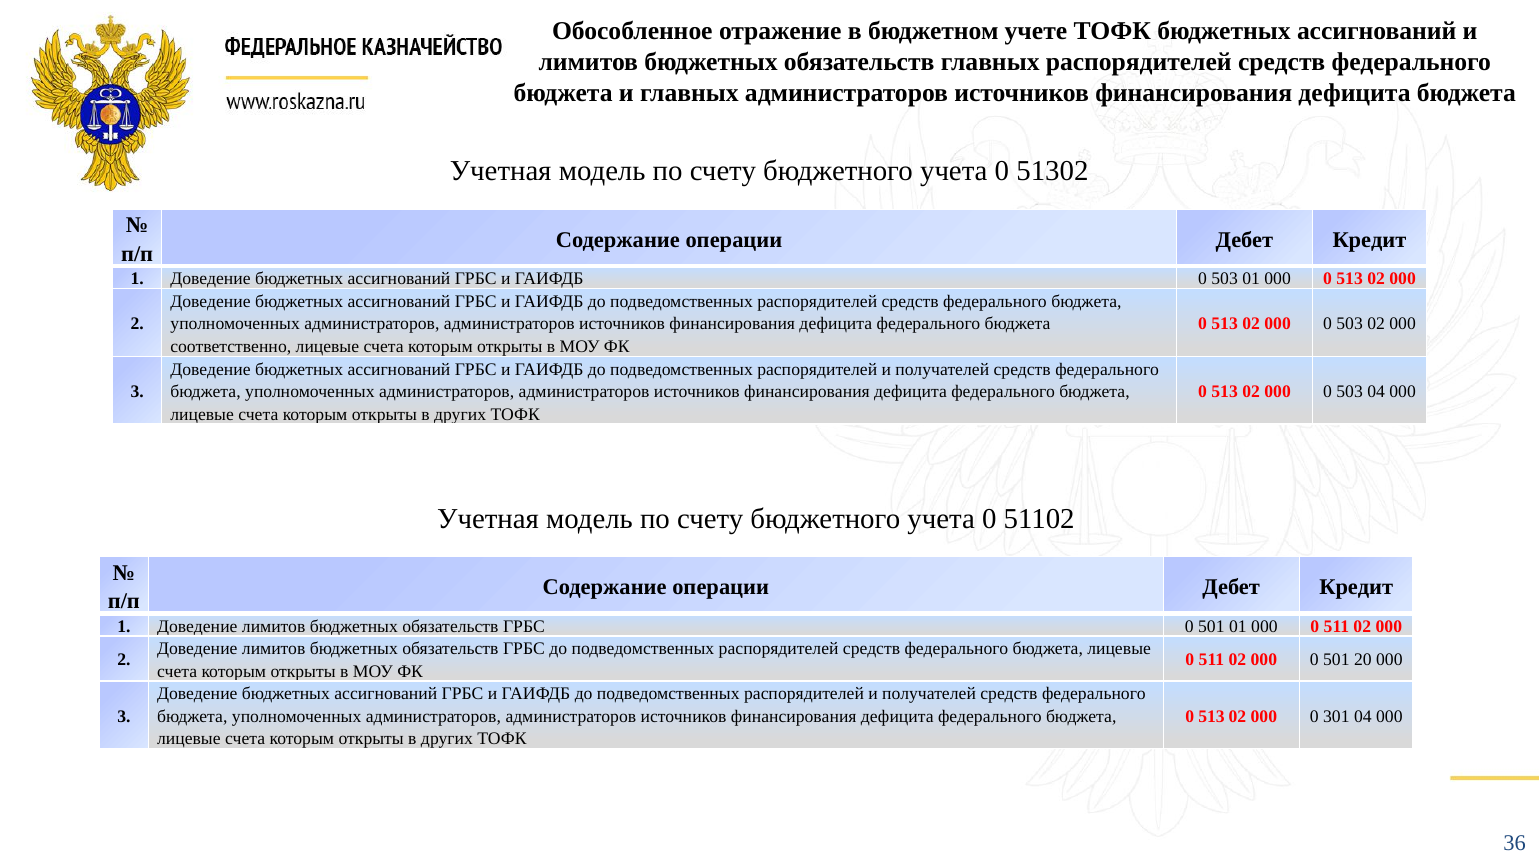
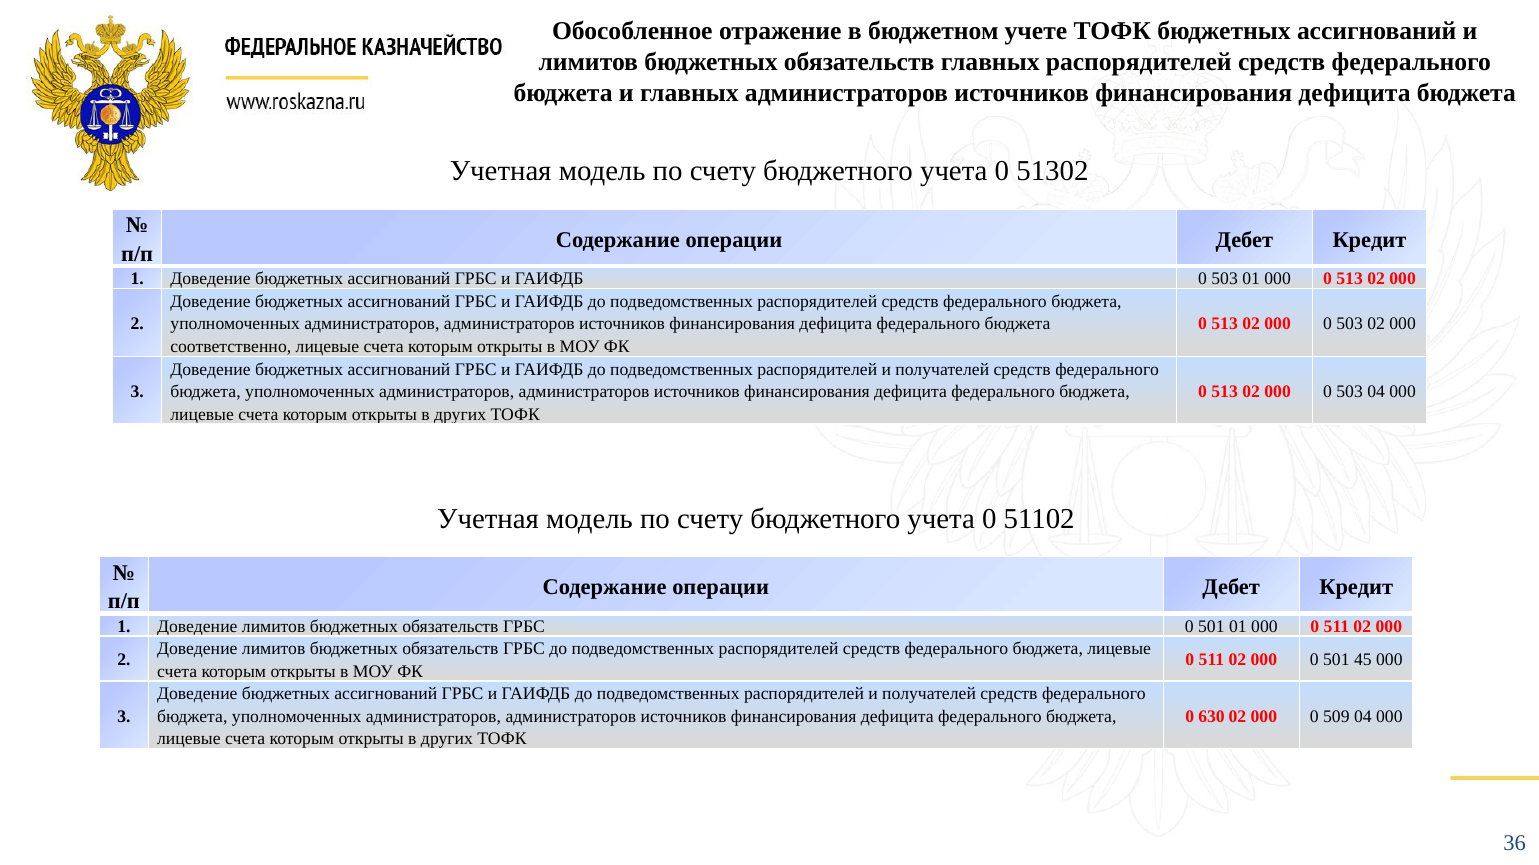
20: 20 -> 45
513 at (1212, 717): 513 -> 630
301: 301 -> 509
